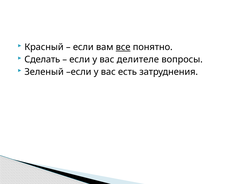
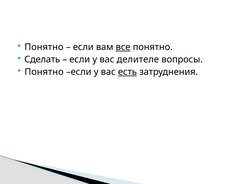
Красный at (44, 47): Красный -> Понятно
Зеленый at (44, 72): Зеленый -> Понятно
есть underline: none -> present
